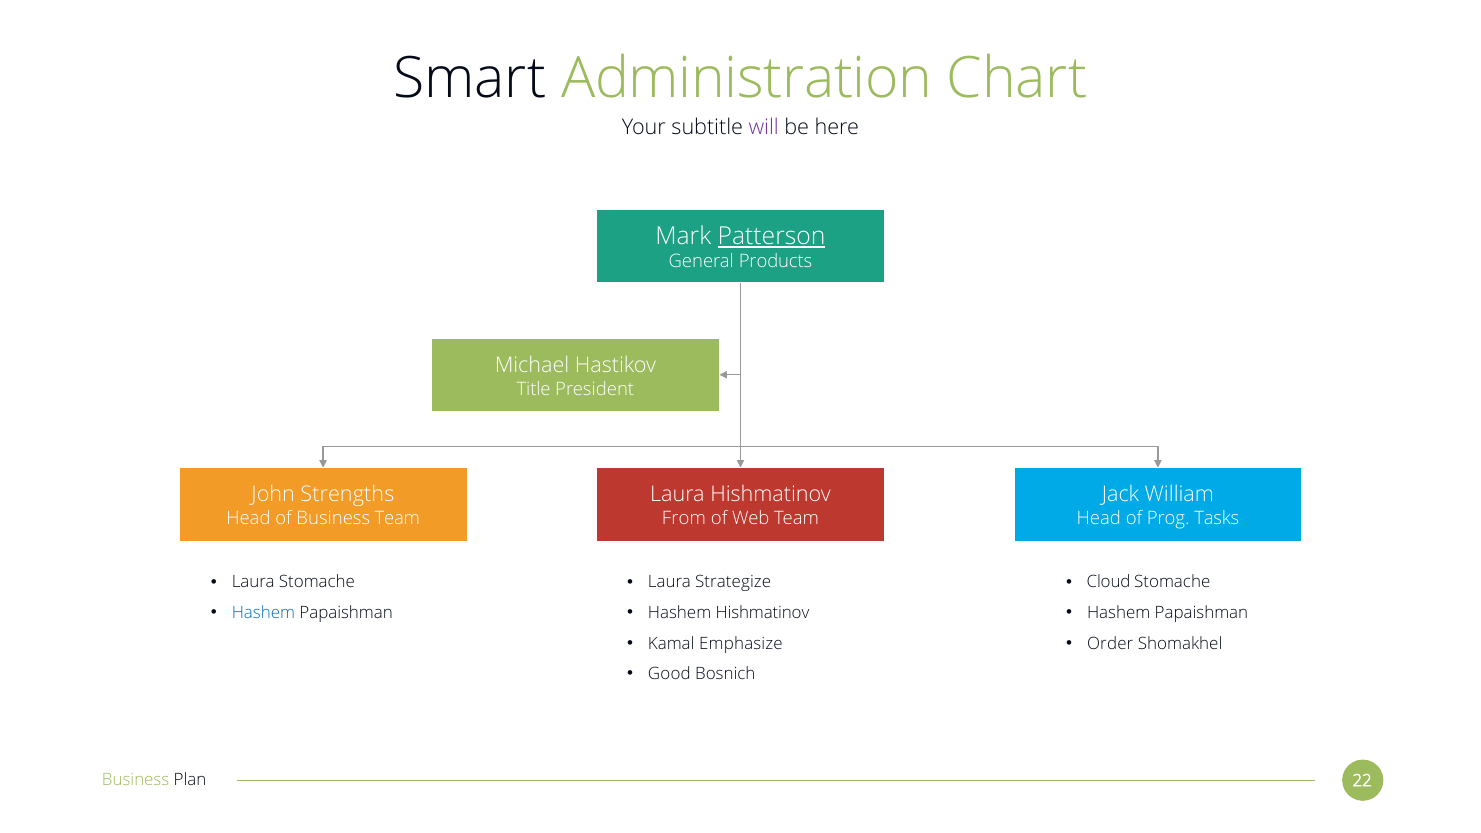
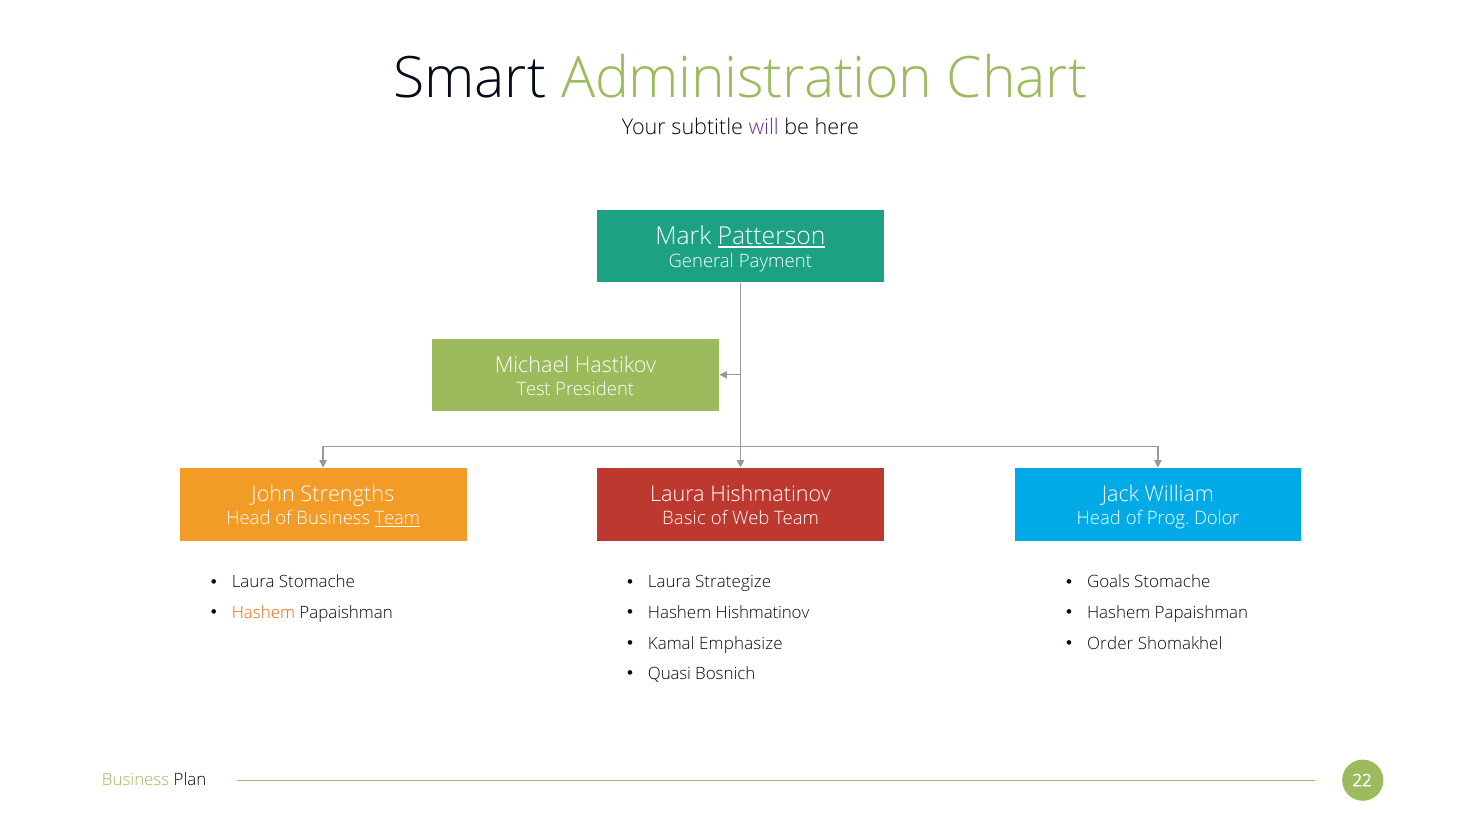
Products: Products -> Payment
Title: Title -> Test
Team at (397, 519) underline: none -> present
From: From -> Basic
Tasks: Tasks -> Dolor
Cloud: Cloud -> Goals
Hashem at (263, 613) colour: blue -> orange
Good: Good -> Quasi
